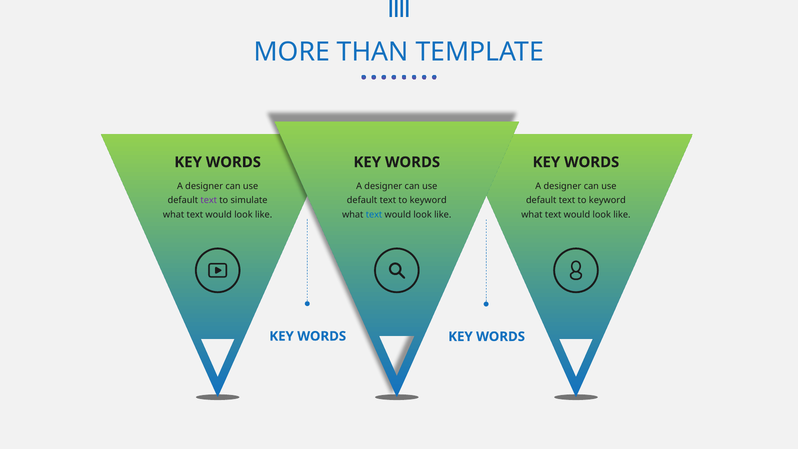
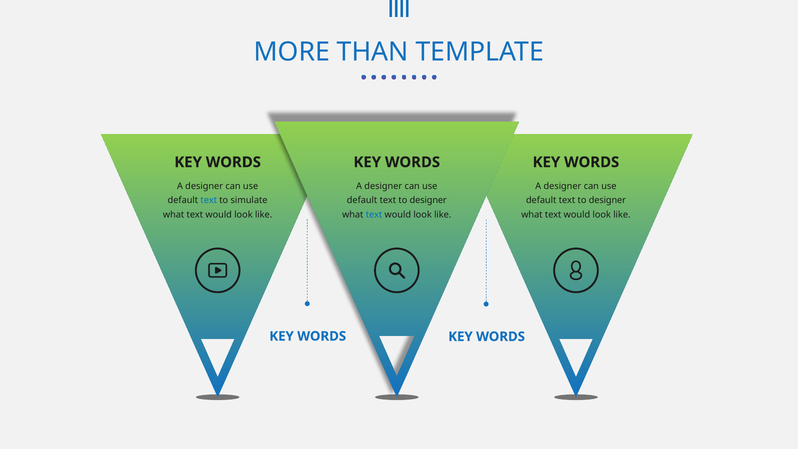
text at (209, 200) colour: purple -> blue
keyword at (428, 200): keyword -> designer
keyword at (607, 200): keyword -> designer
